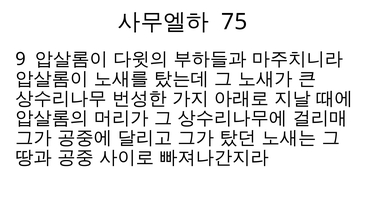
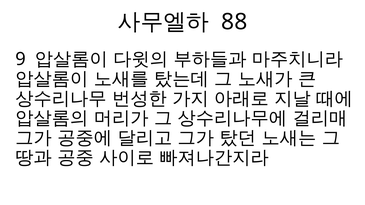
75: 75 -> 88
